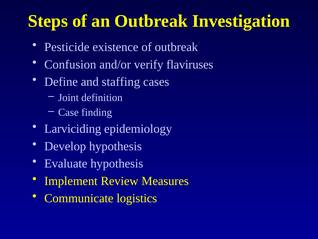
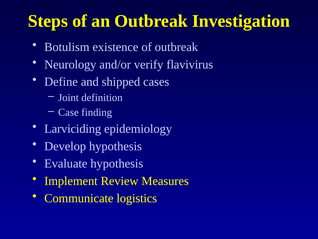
Pesticide: Pesticide -> Botulism
Confusion: Confusion -> Neurology
flaviruses: flaviruses -> flavivirus
staffing: staffing -> shipped
